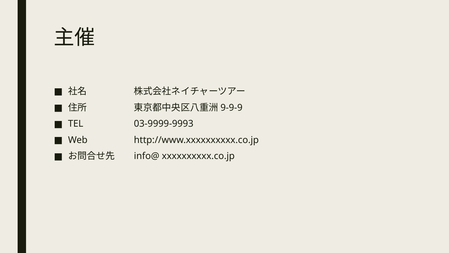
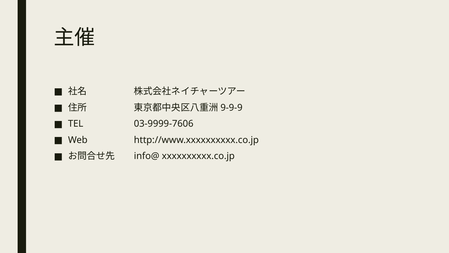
03-9999-9993: 03-9999-9993 -> 03-9999-7606
